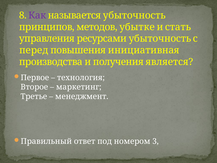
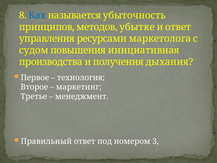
Как colour: purple -> blue
и стать: стать -> ответ
ресурсами убыточность: убыточность -> маркетолога
перед: перед -> судом
является: является -> дыхания
